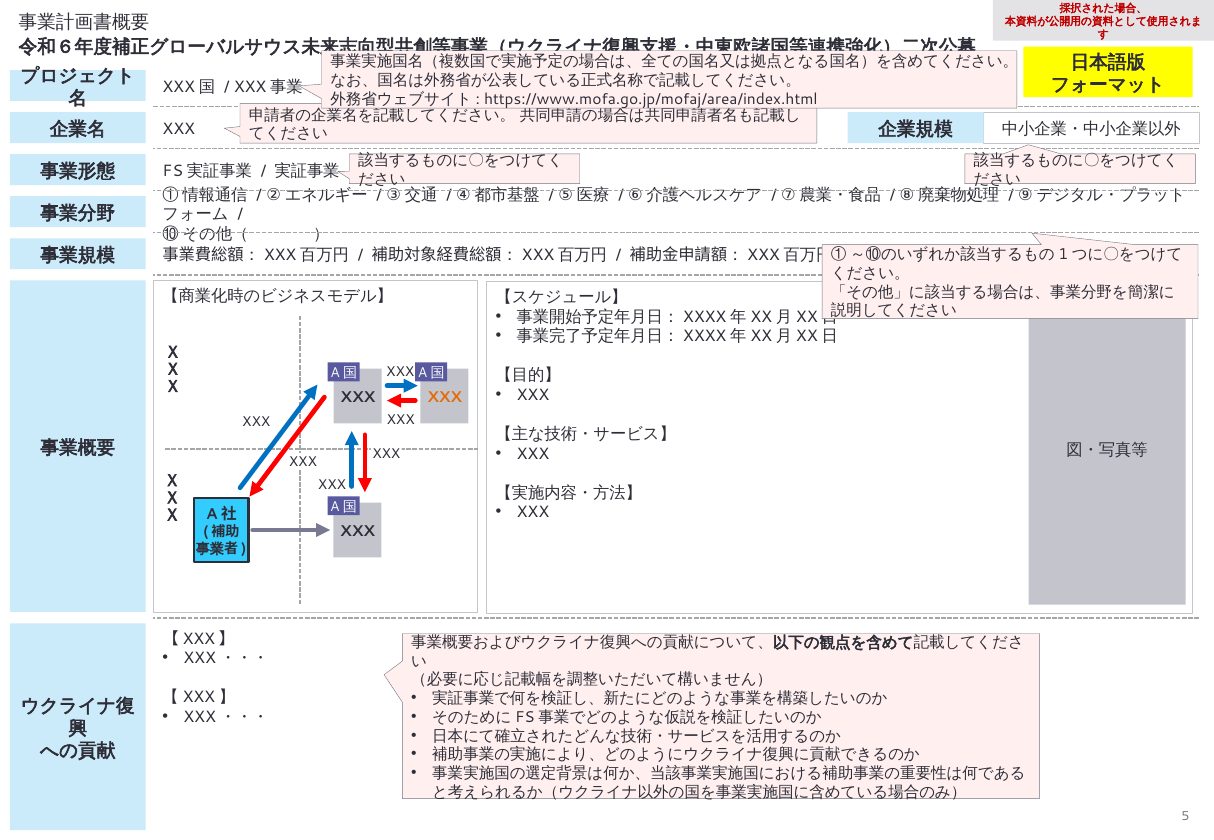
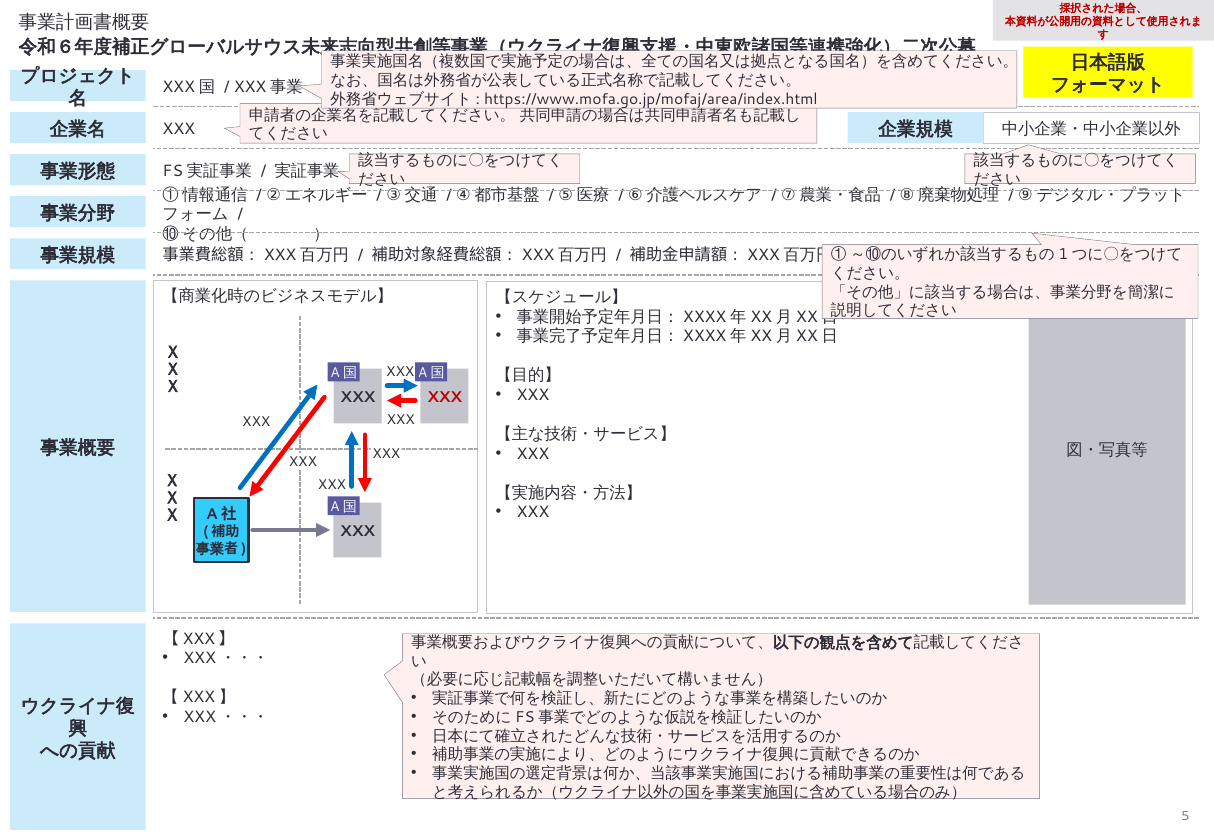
XXX at (444, 397) colour: orange -> red
